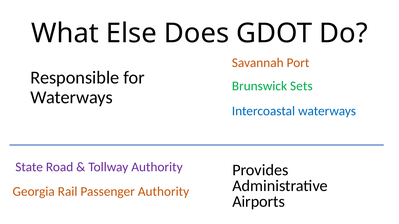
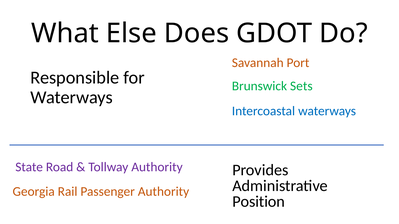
Airports: Airports -> Position
